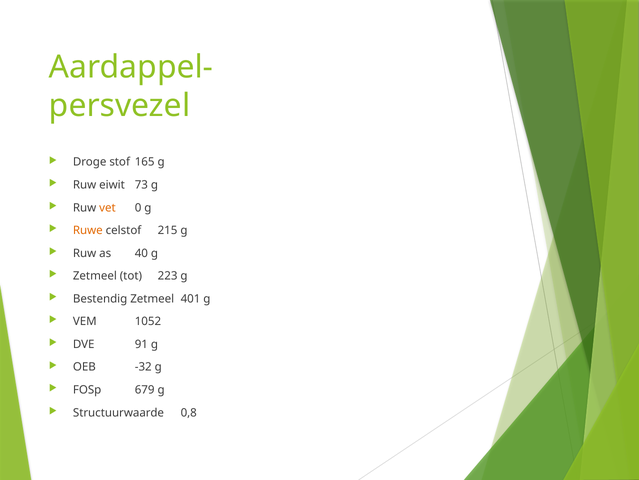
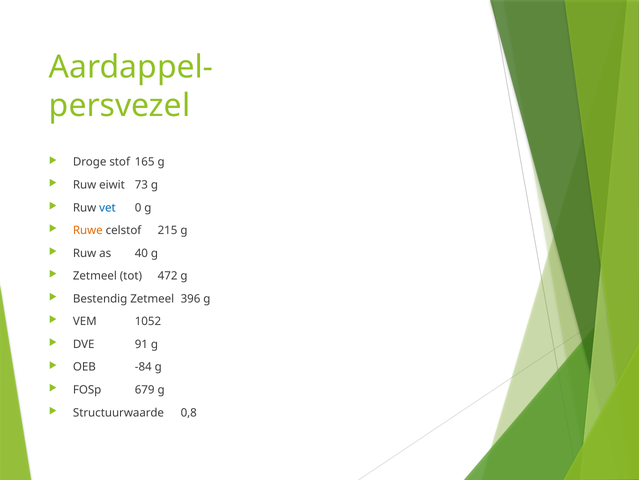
vet colour: orange -> blue
223: 223 -> 472
401: 401 -> 396
-32: -32 -> -84
